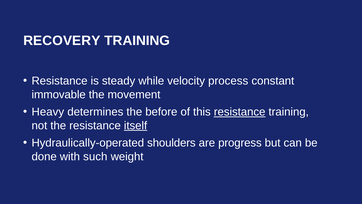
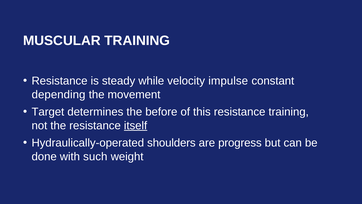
RECOVERY: RECOVERY -> MUSCULAR
process: process -> impulse
immovable: immovable -> depending
Heavy: Heavy -> Target
resistance at (240, 112) underline: present -> none
